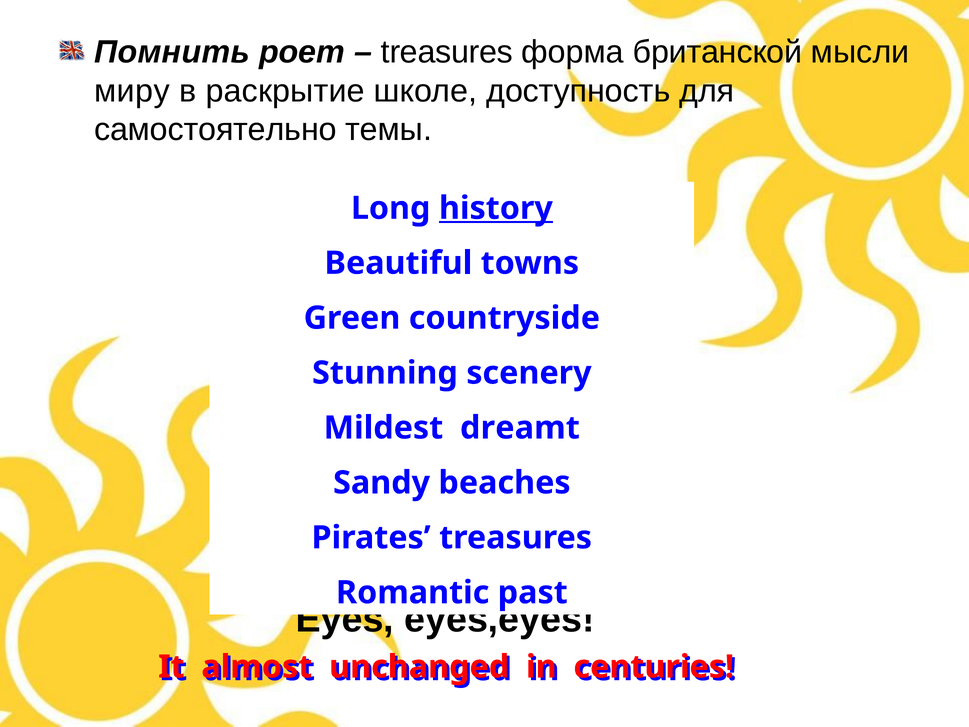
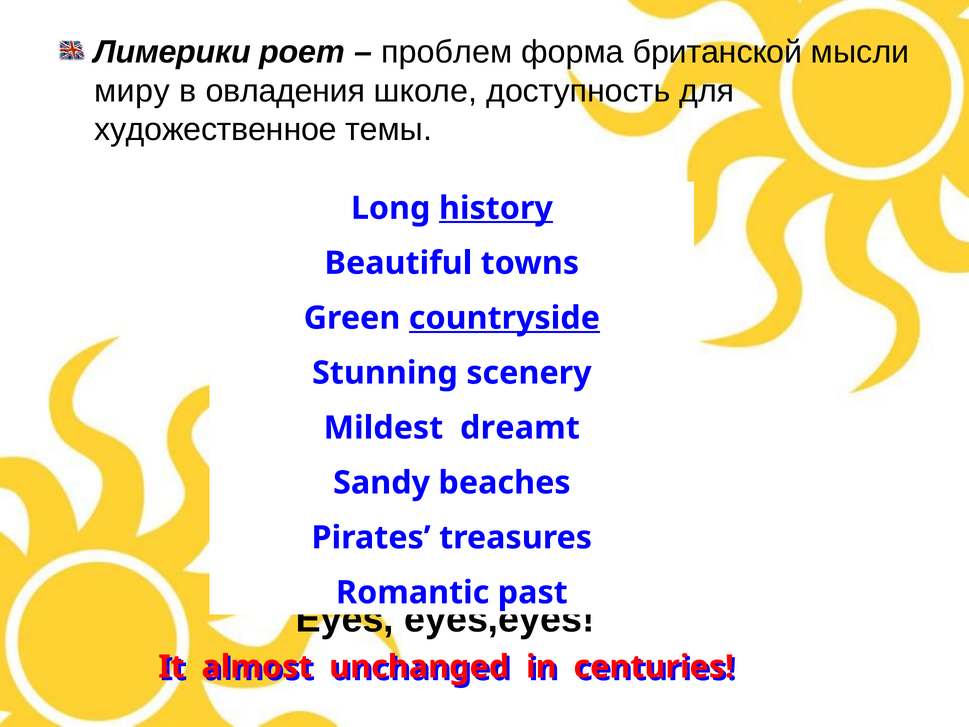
Помнить: Помнить -> Лимерики
treasures at (447, 52): treasures -> проблем
раскрытие: раскрытие -> овладения
самостоятельно: самостоятельно -> художественное
countryside underline: none -> present
